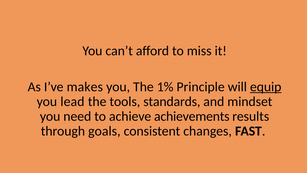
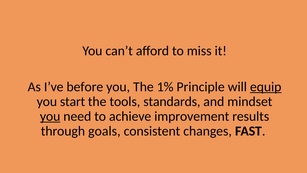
makes: makes -> before
lead: lead -> start
you at (50, 116) underline: none -> present
achievements: achievements -> improvement
